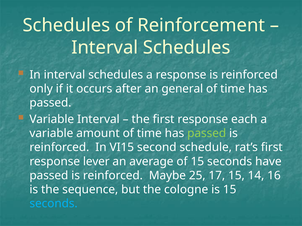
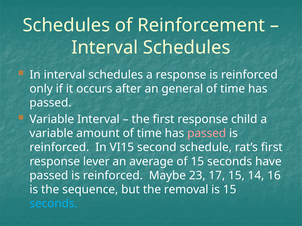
each: each -> child
passed at (207, 134) colour: light green -> pink
25: 25 -> 23
cologne: cologne -> removal
